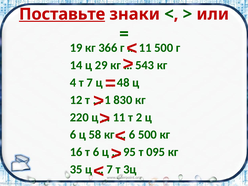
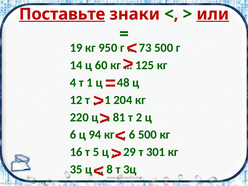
или underline: none -> present
366: 366 -> 950
11 at (145, 48): 11 -> 73
29: 29 -> 60
543: 543 -> 125
т 7: 7 -> 1
830: 830 -> 204
11 at (119, 117): 11 -> 81
58: 58 -> 94
т 6: 6 -> 5
95: 95 -> 29
095: 095 -> 301
7 at (110, 169): 7 -> 8
